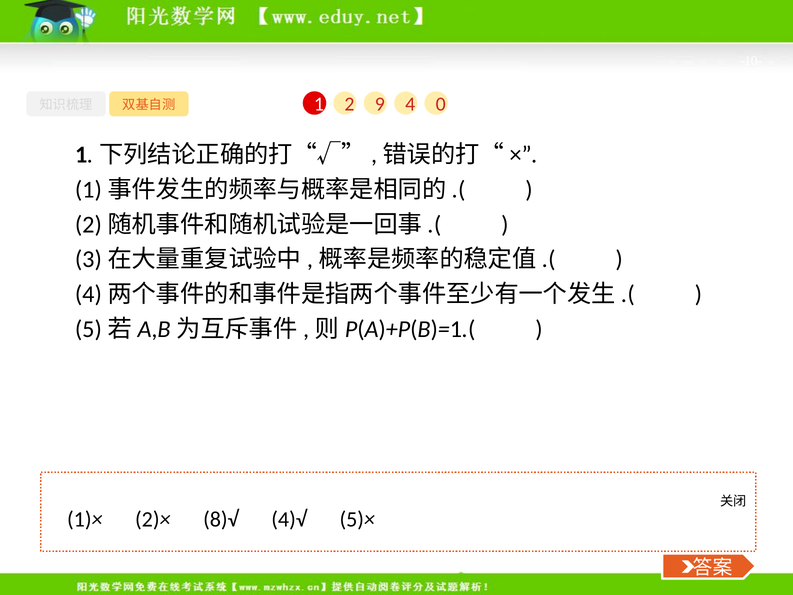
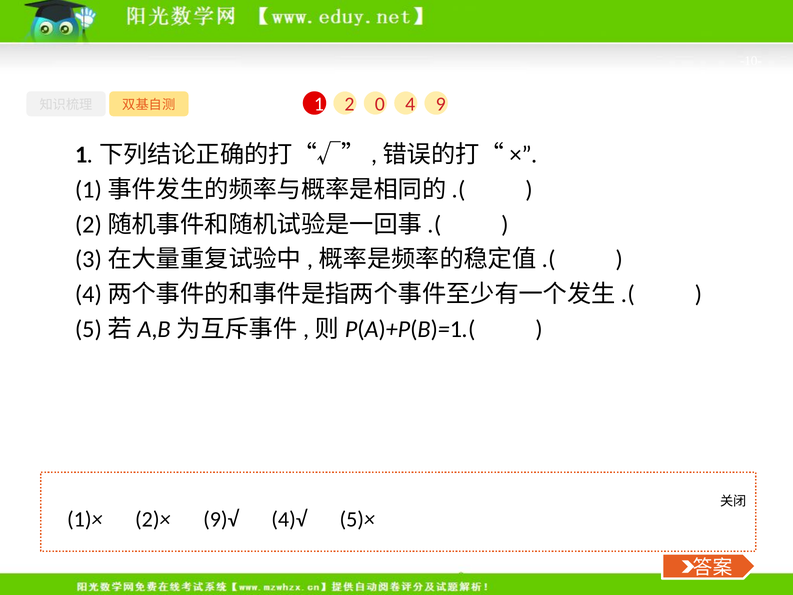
0: 0 -> 9
9: 9 -> 0
8)√: 8)√ -> 9)√
